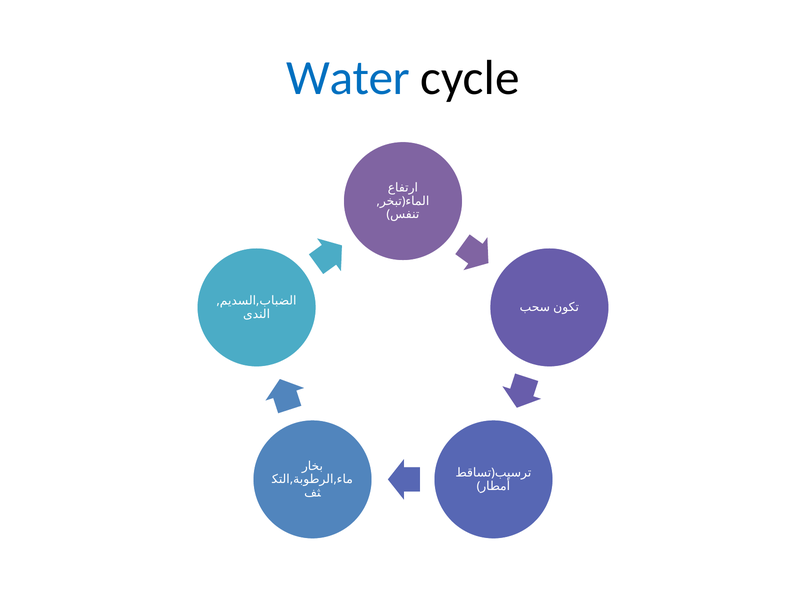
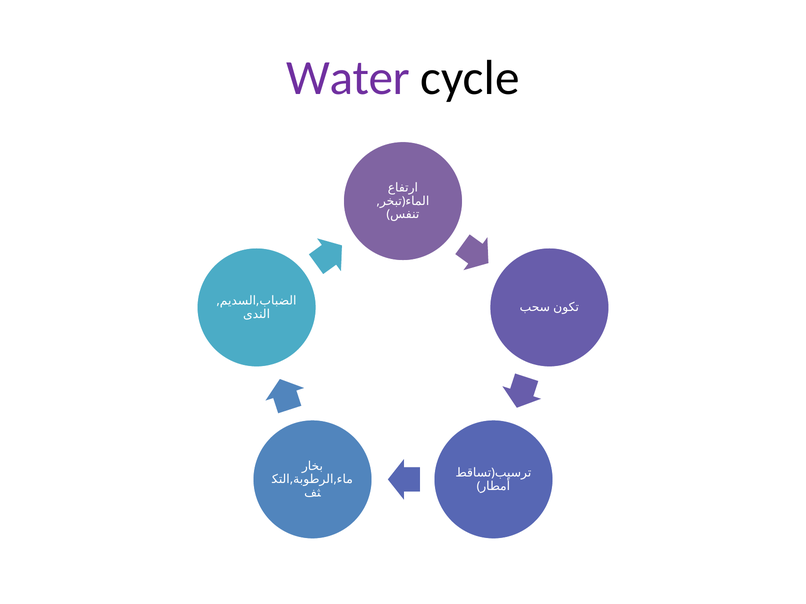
Water colour: blue -> purple
